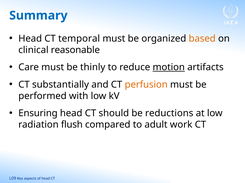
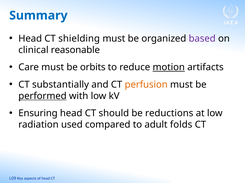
temporal: temporal -> shielding
based colour: orange -> purple
thinly: thinly -> orbits
performed underline: none -> present
flush: flush -> used
work: work -> folds
